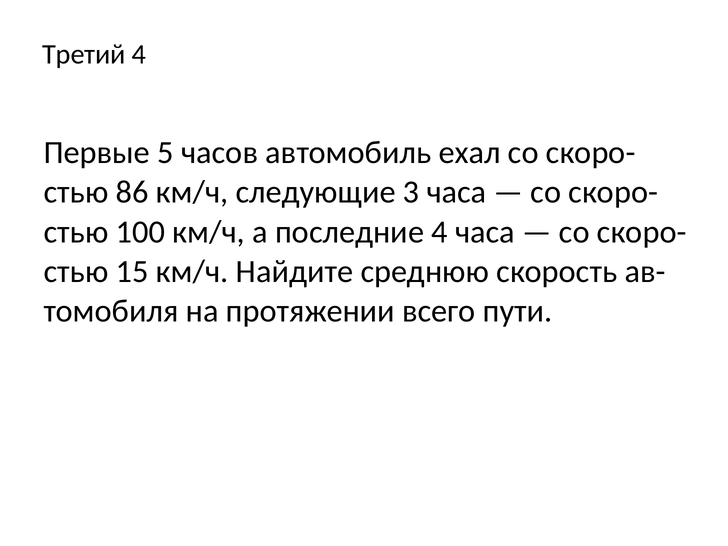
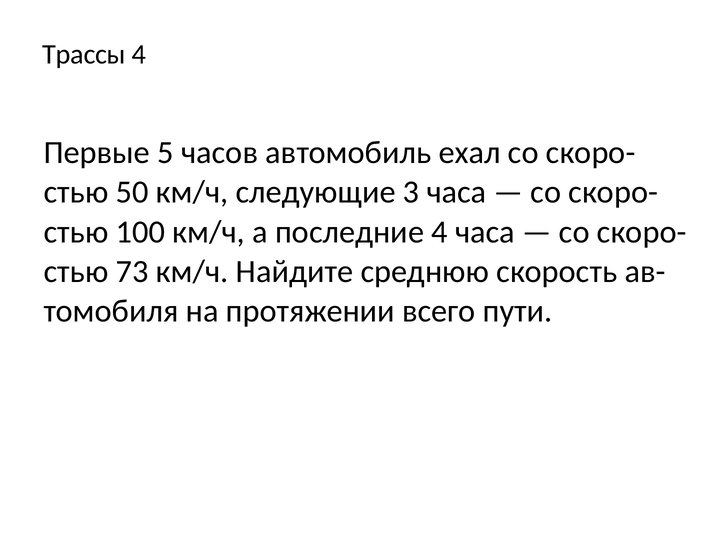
Третий: Третий -> Трассы
86: 86 -> 50
15: 15 -> 73
